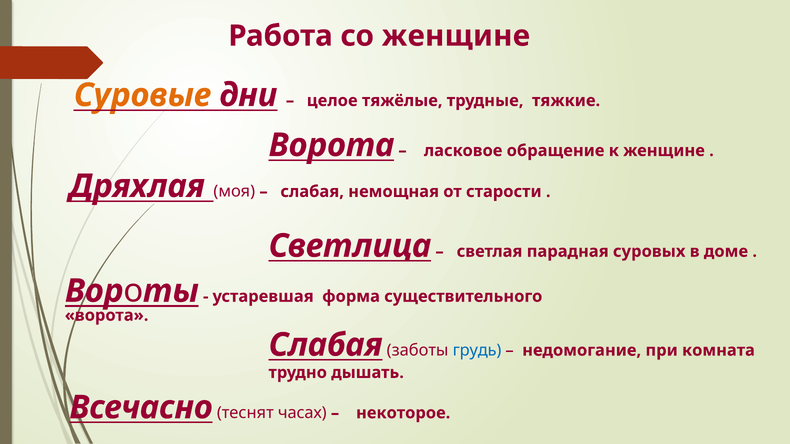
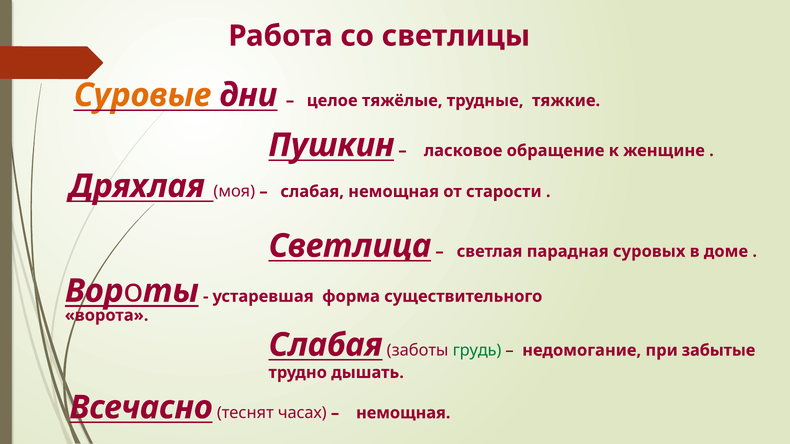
со женщине: женщине -> светлицы
Ворота at (331, 145): Ворота -> Пушкин
грудь colour: blue -> green
комната: комната -> забытые
некоторое at (403, 413): некоторое -> немощная
